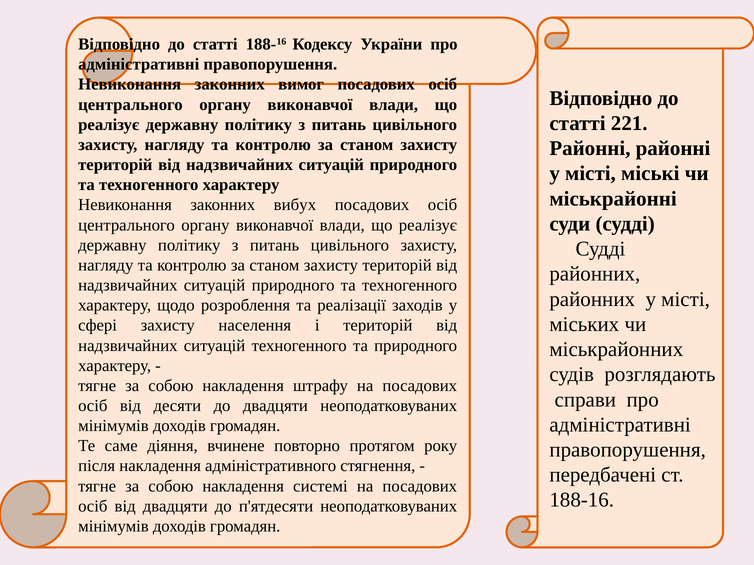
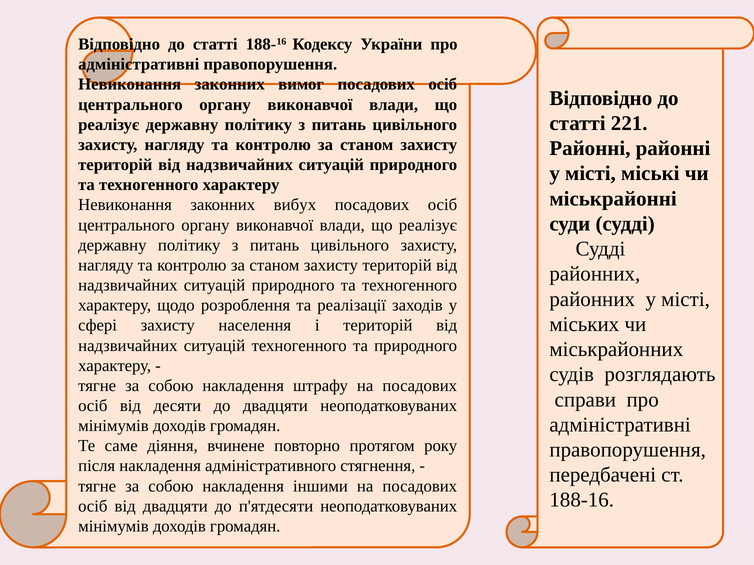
системі: системі -> іншими
